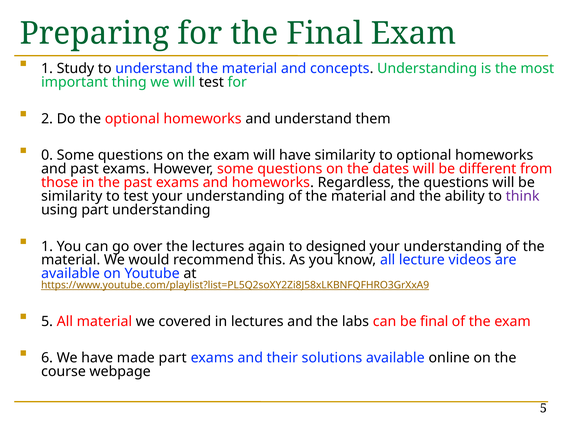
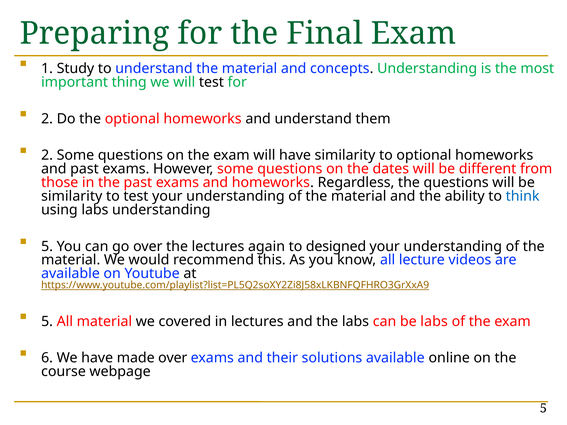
0 at (47, 155): 0 -> 2
think colour: purple -> blue
using part: part -> labs
1 at (47, 247): 1 -> 5
be final: final -> labs
made part: part -> over
